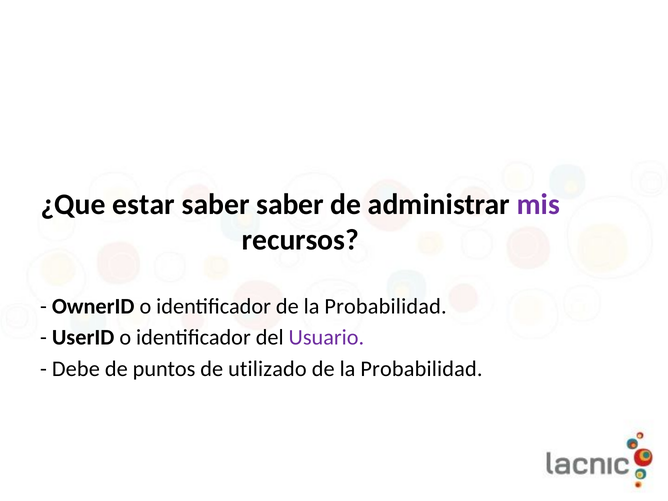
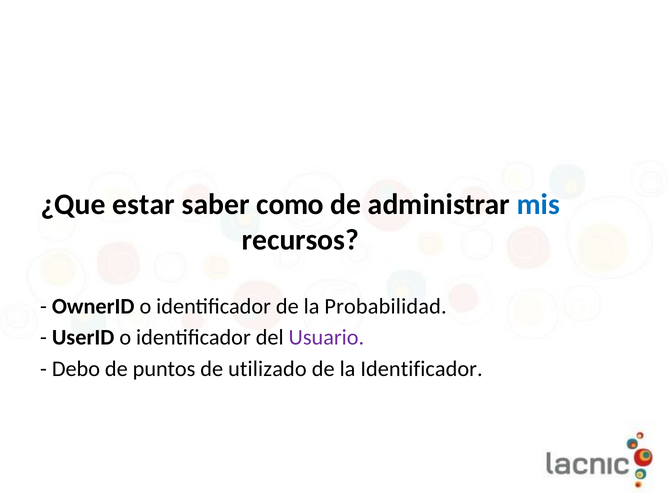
saber saber: saber -> como
mis colour: purple -> blue
Debe: Debe -> Debo
Probabilidad at (421, 369): Probabilidad -> Identificador
